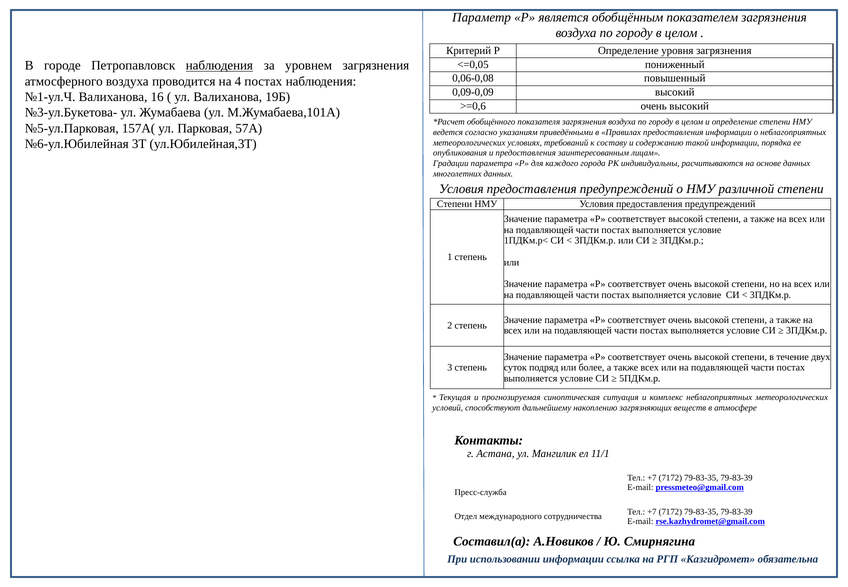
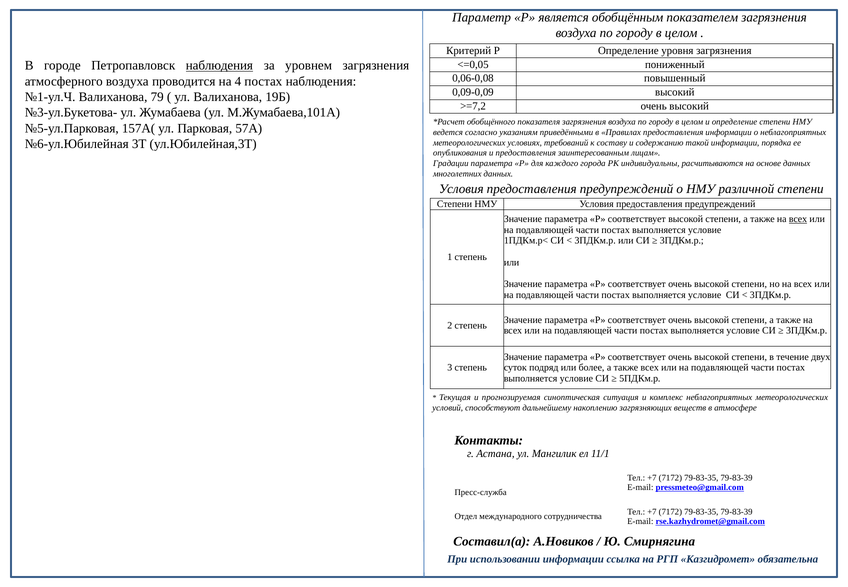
16: 16 -> 79
>=0,6: >=0,6 -> >=7,2
всех at (798, 219) underline: none -> present
